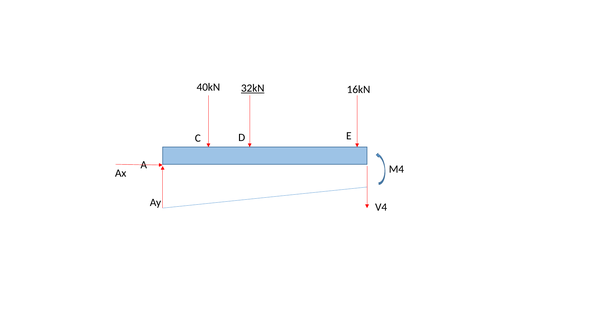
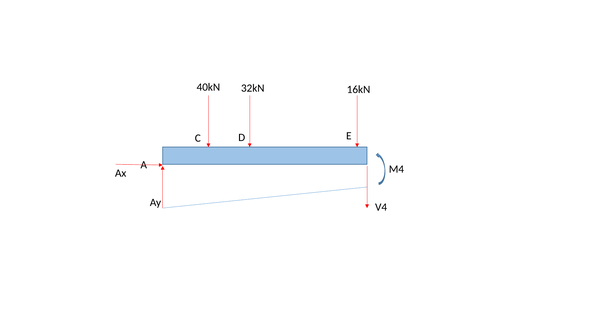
32kN underline: present -> none
